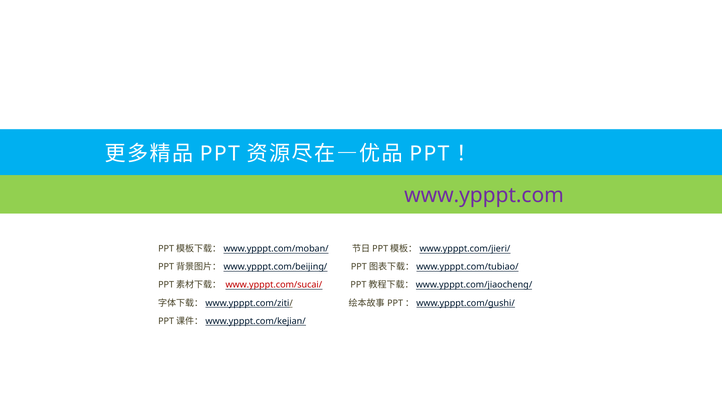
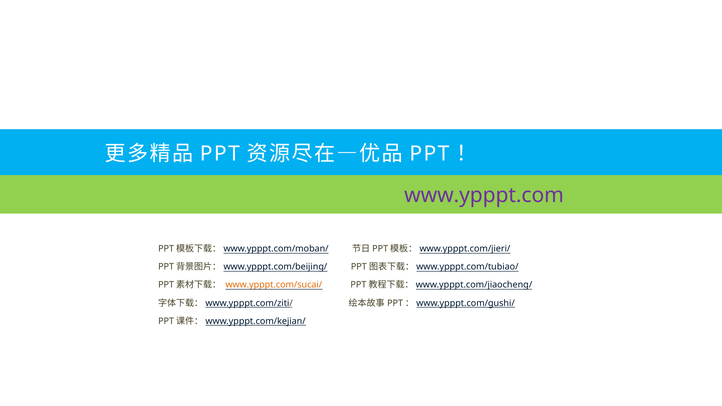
www.ypppt.com/sucai/ colour: red -> orange
